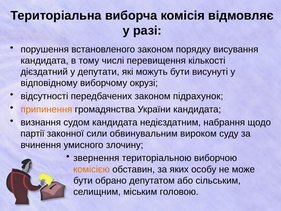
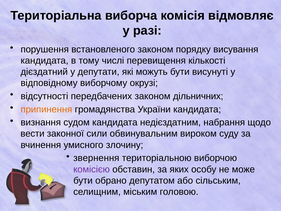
підрахунок: підрахунок -> дільничних
партії: партії -> вести
комісією colour: orange -> purple
